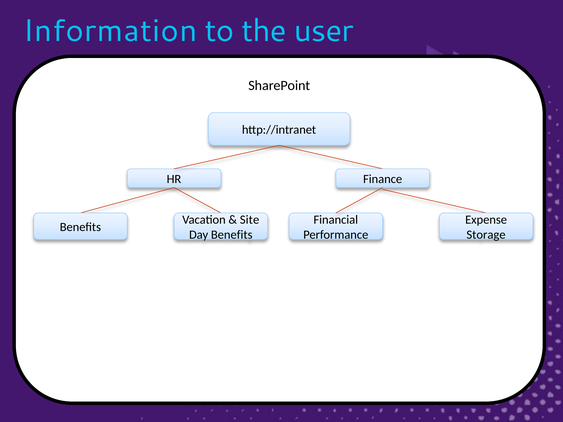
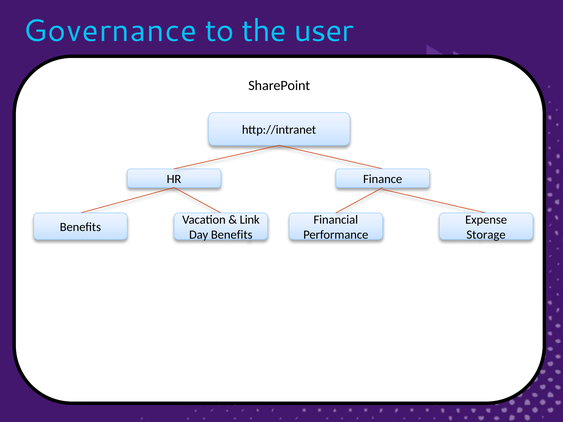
Information: Information -> Governance
Site: Site -> Link
